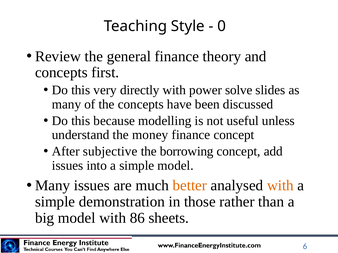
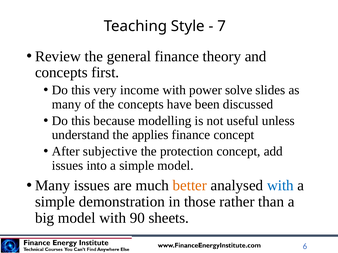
0: 0 -> 7
directly: directly -> income
money: money -> applies
borrowing: borrowing -> protection
with at (280, 186) colour: orange -> blue
86: 86 -> 90
